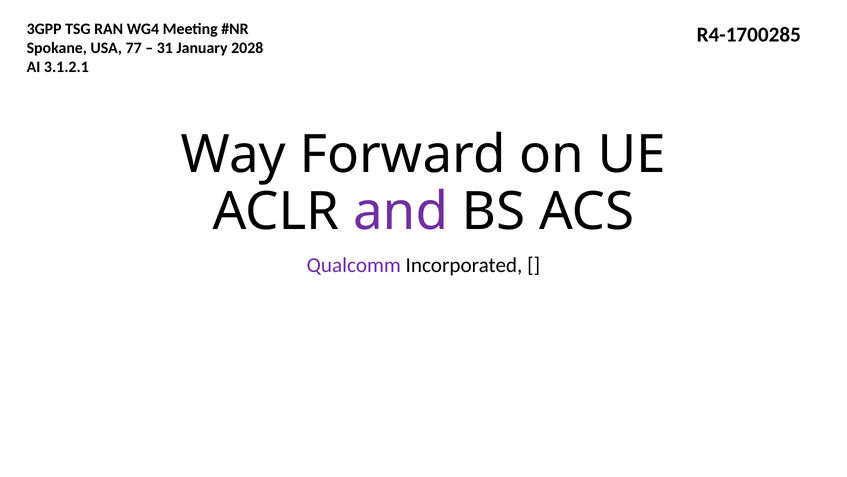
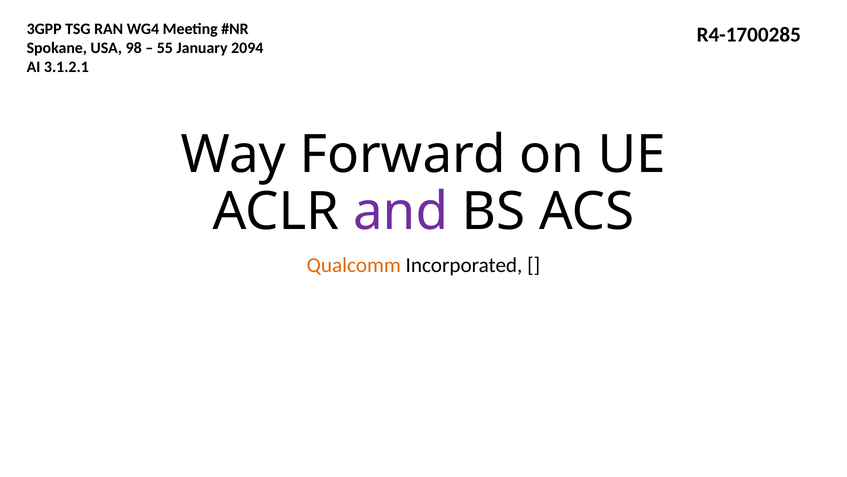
77: 77 -> 98
31: 31 -> 55
2028: 2028 -> 2094
Qualcomm colour: purple -> orange
